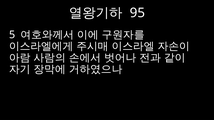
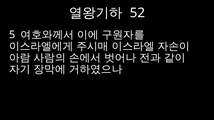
95: 95 -> 52
